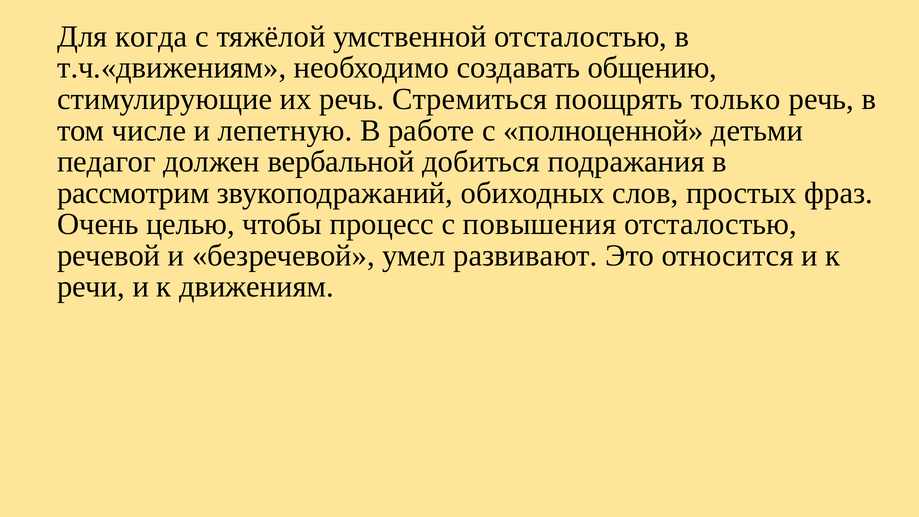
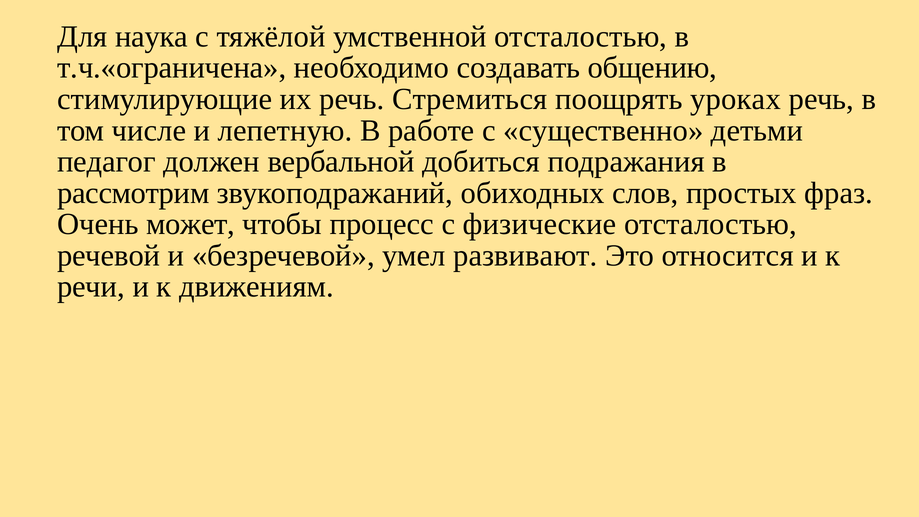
когда: когда -> наука
т.ч.«движениям: т.ч.«движениям -> т.ч.«ограничена
только: только -> уроках
полноценной: полноценной -> существенно
целью: целью -> может
повышения: повышения -> физические
